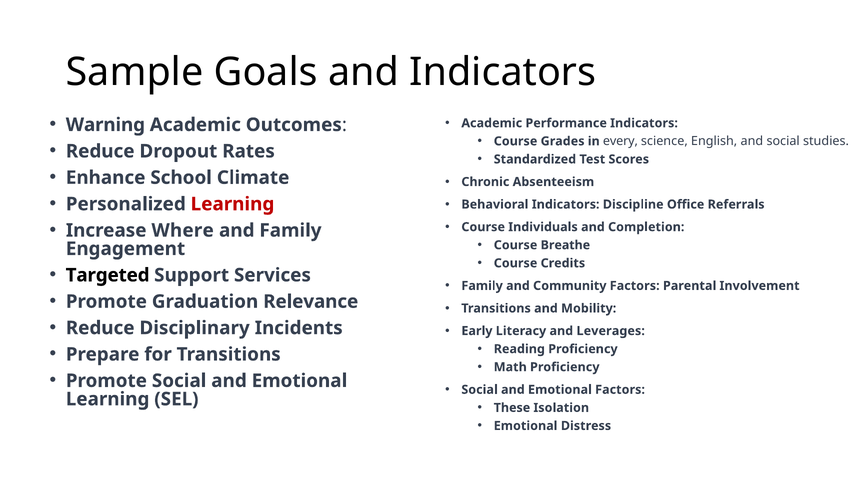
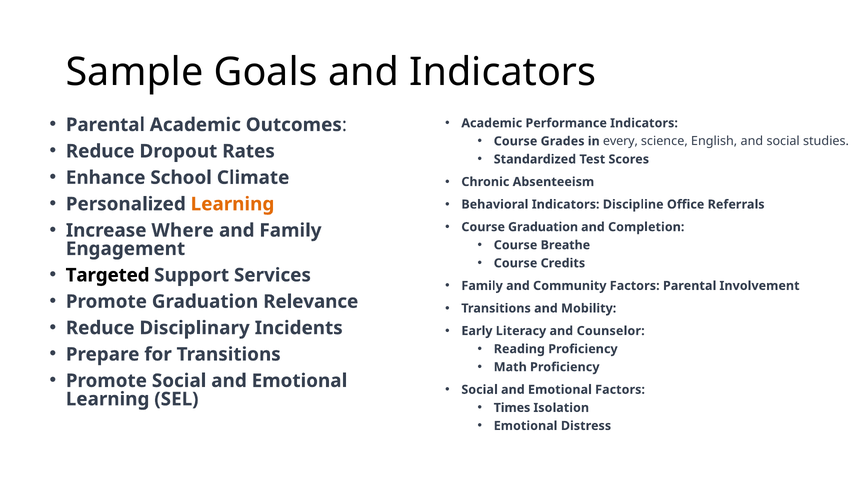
Warning at (105, 125): Warning -> Parental
Learning at (232, 204) colour: red -> orange
Course Individuals: Individuals -> Graduation
Leverages: Leverages -> Counselor
These: These -> Times
